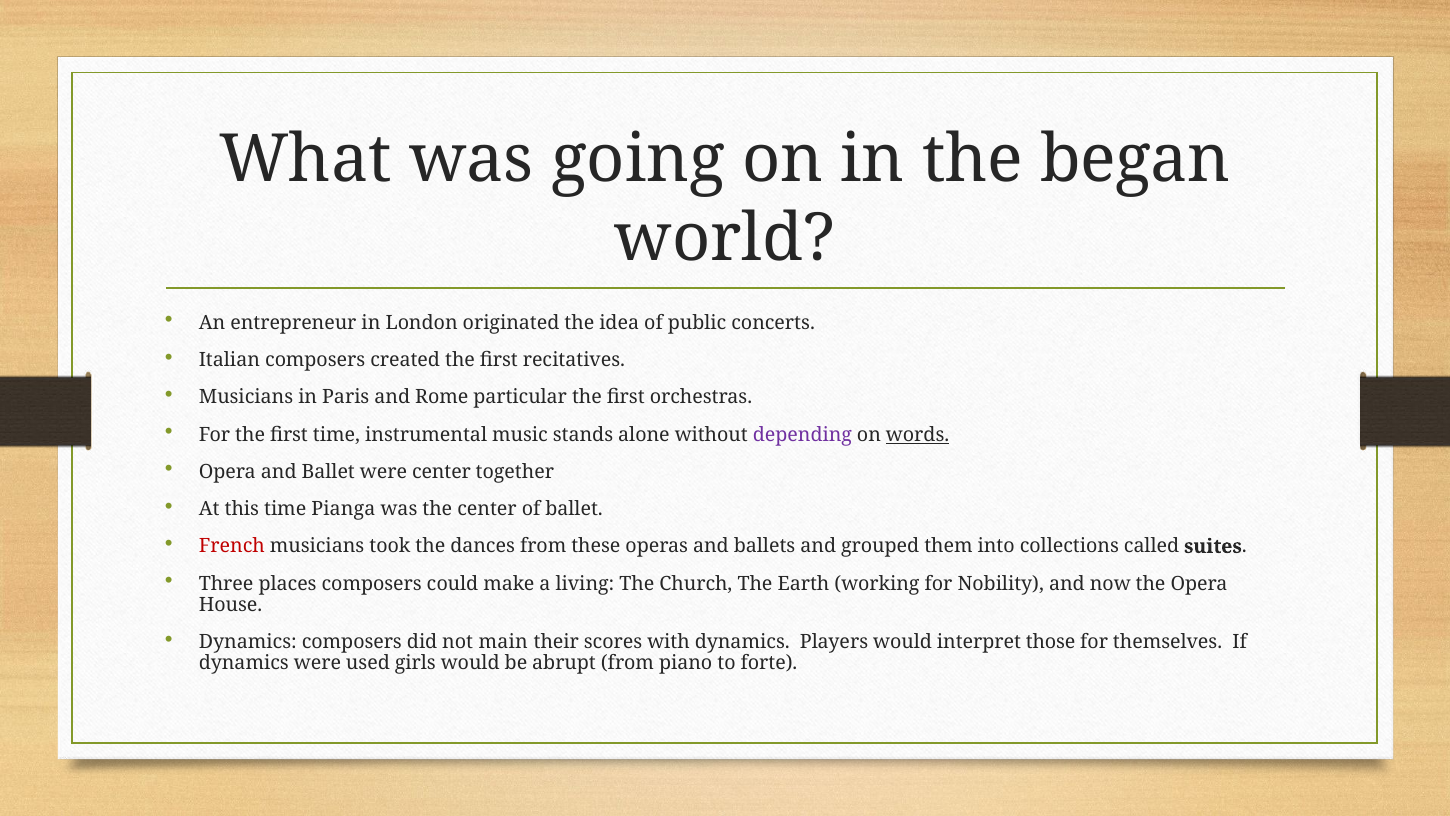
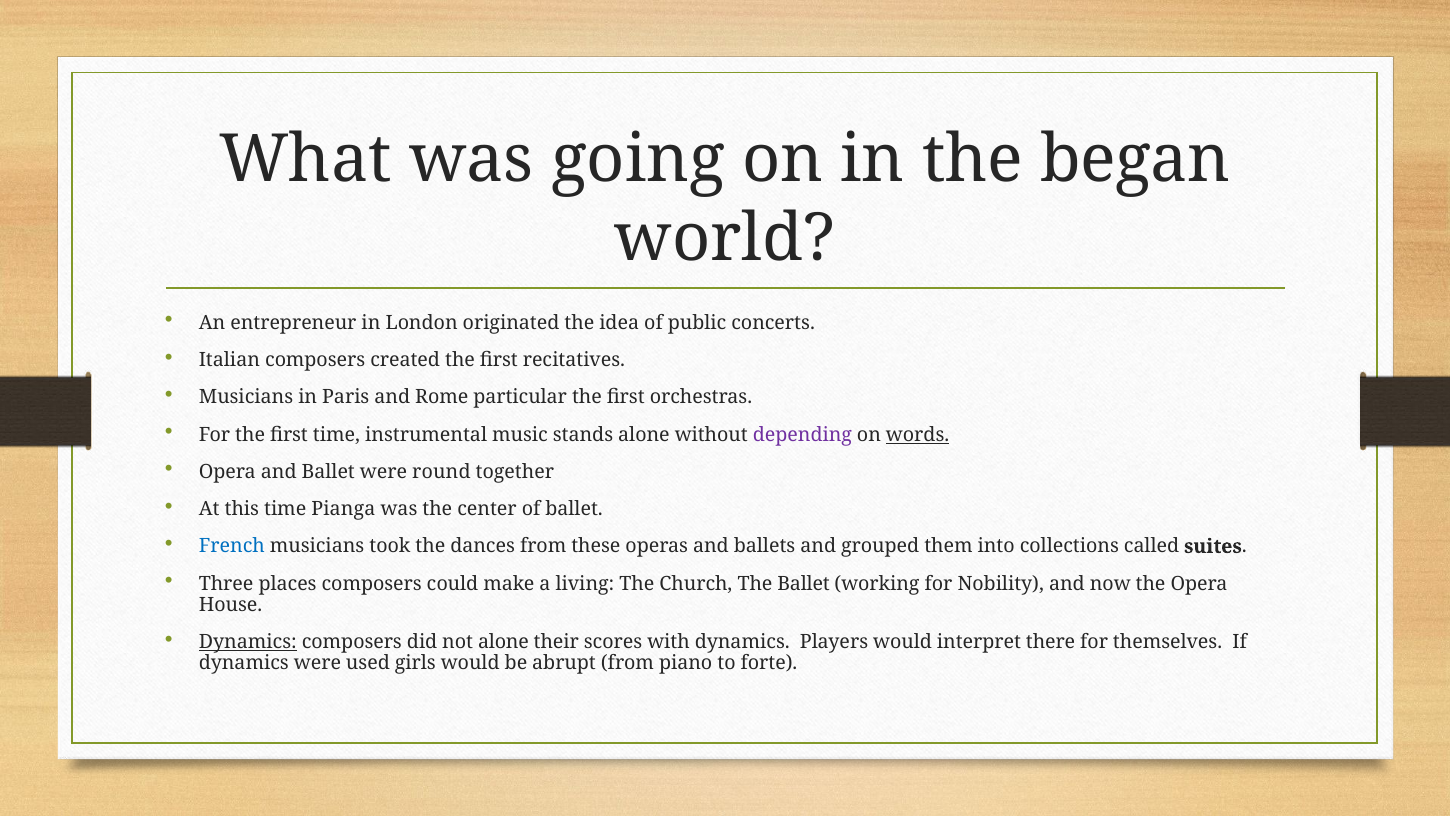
were center: center -> round
French colour: red -> blue
The Earth: Earth -> Ballet
Dynamics at (248, 642) underline: none -> present
not main: main -> alone
those: those -> there
